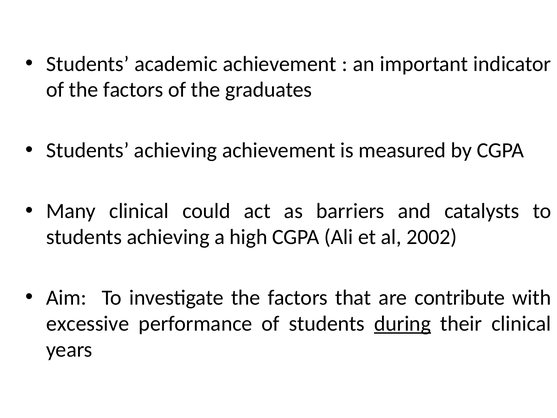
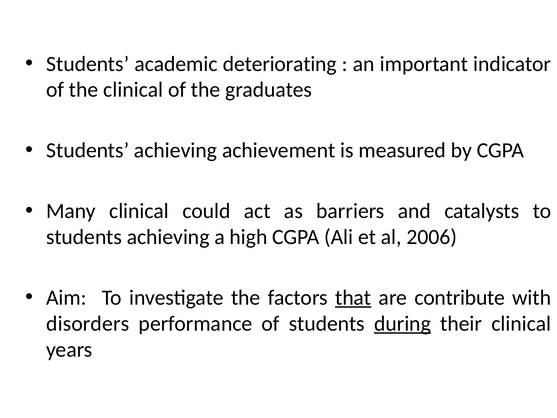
academic achievement: achievement -> deteriorating
of the factors: factors -> clinical
2002: 2002 -> 2006
that underline: none -> present
excessive: excessive -> disorders
